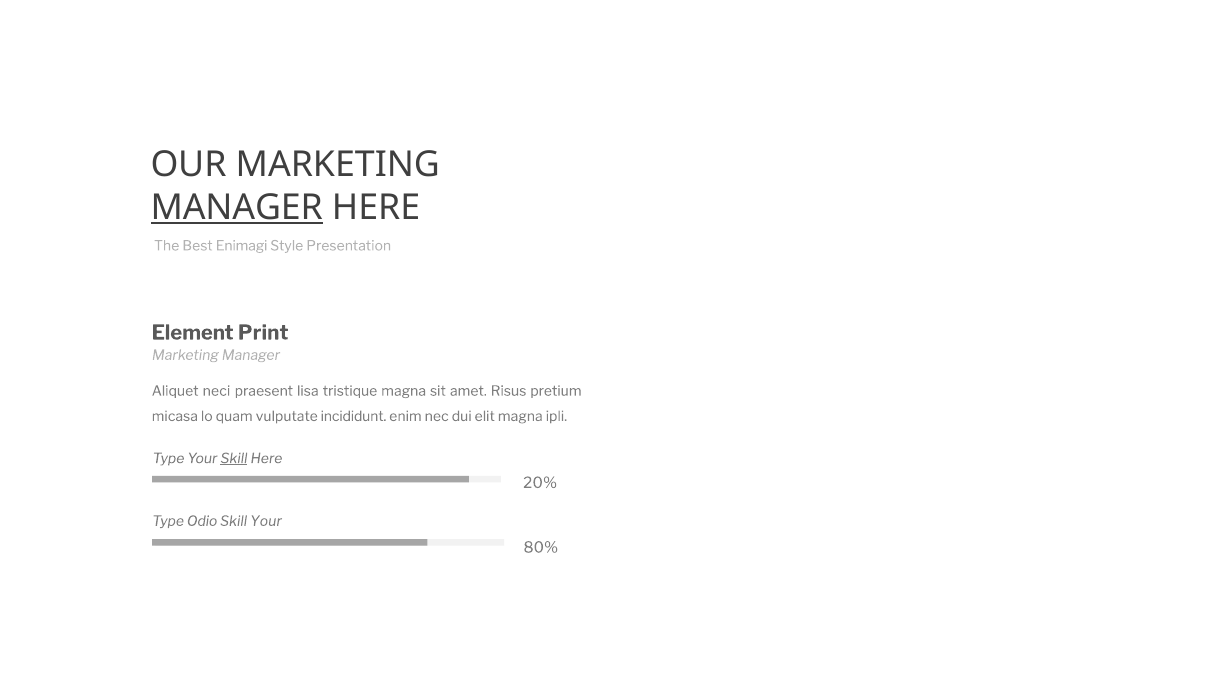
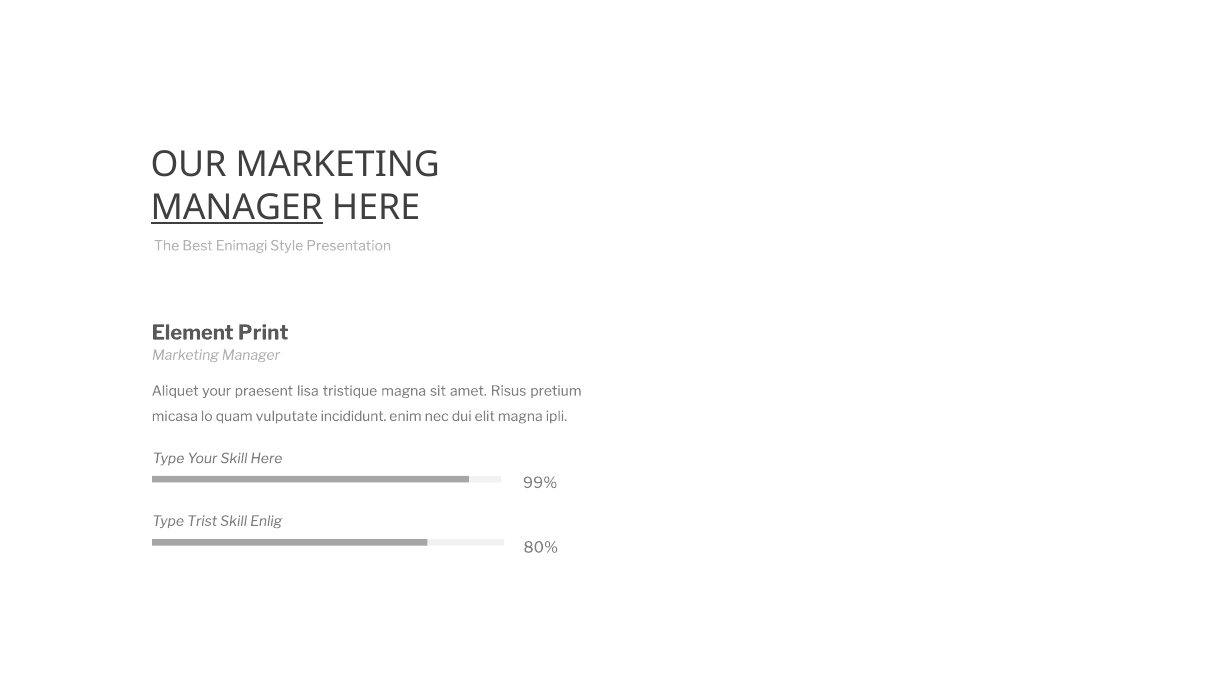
Aliquet neci: neci -> your
Skill at (234, 458) underline: present -> none
20%: 20% -> 99%
Odio: Odio -> Trist
Skill Your: Your -> Enlig
